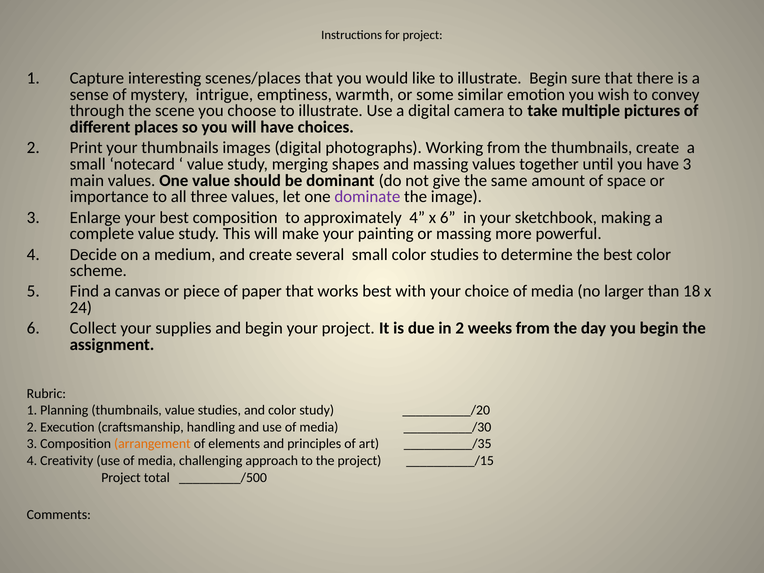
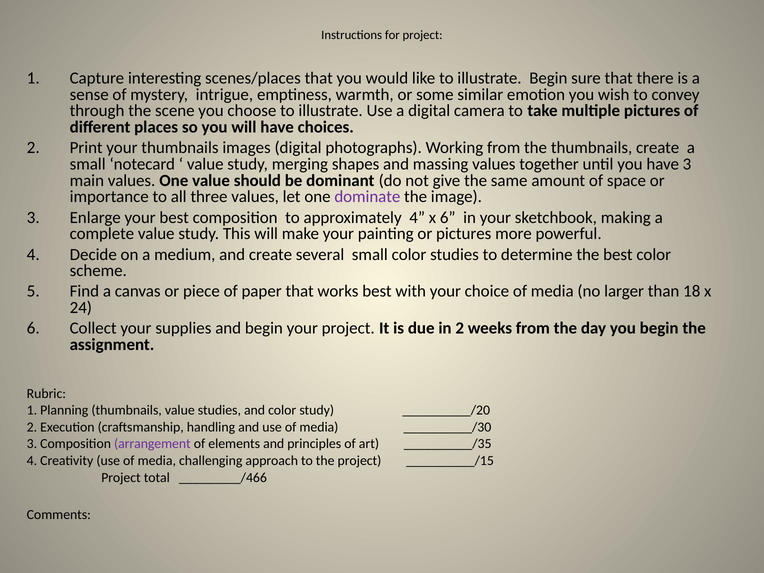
or massing: massing -> pictures
arrangement colour: orange -> purple
_________/500: _________/500 -> _________/466
